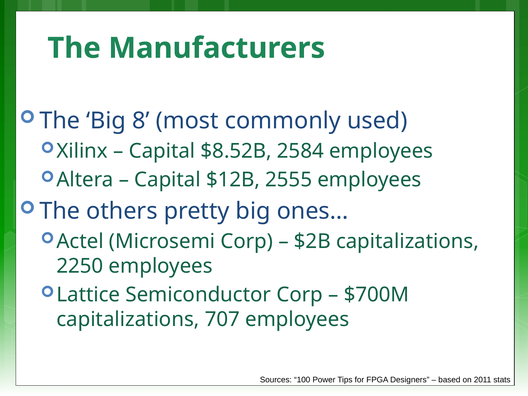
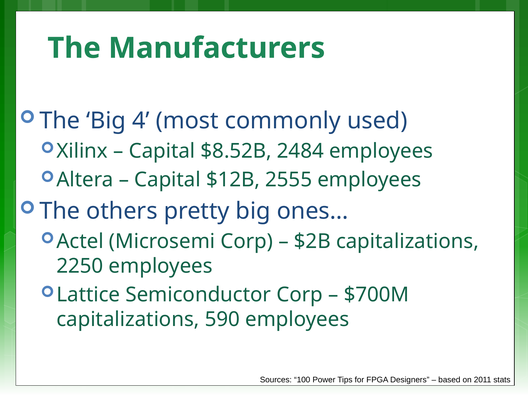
8: 8 -> 4
2584: 2584 -> 2484
707: 707 -> 590
